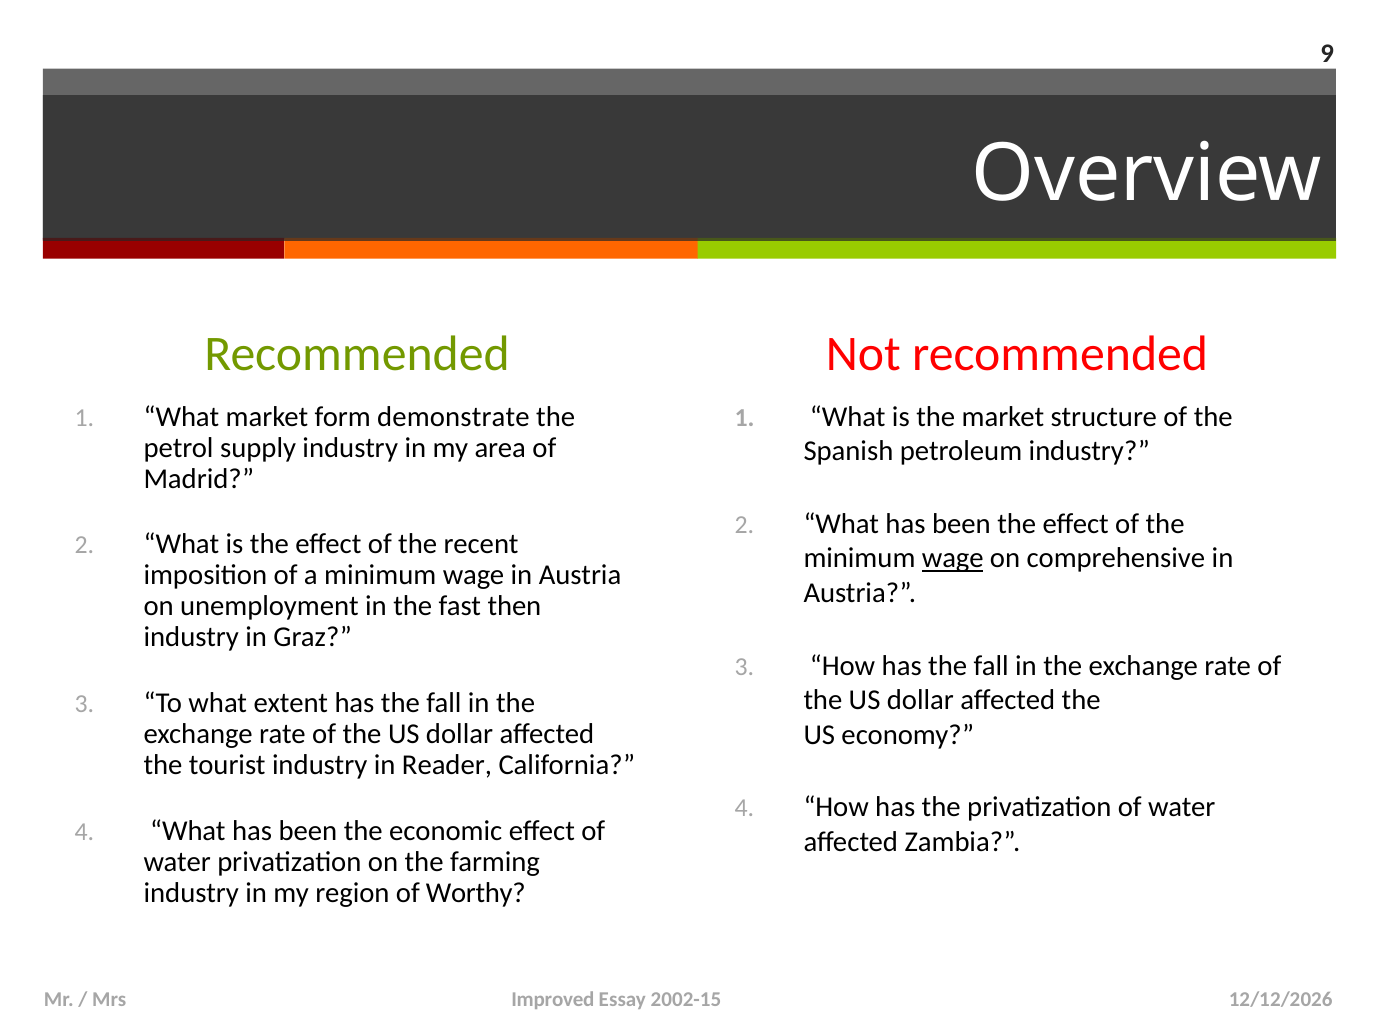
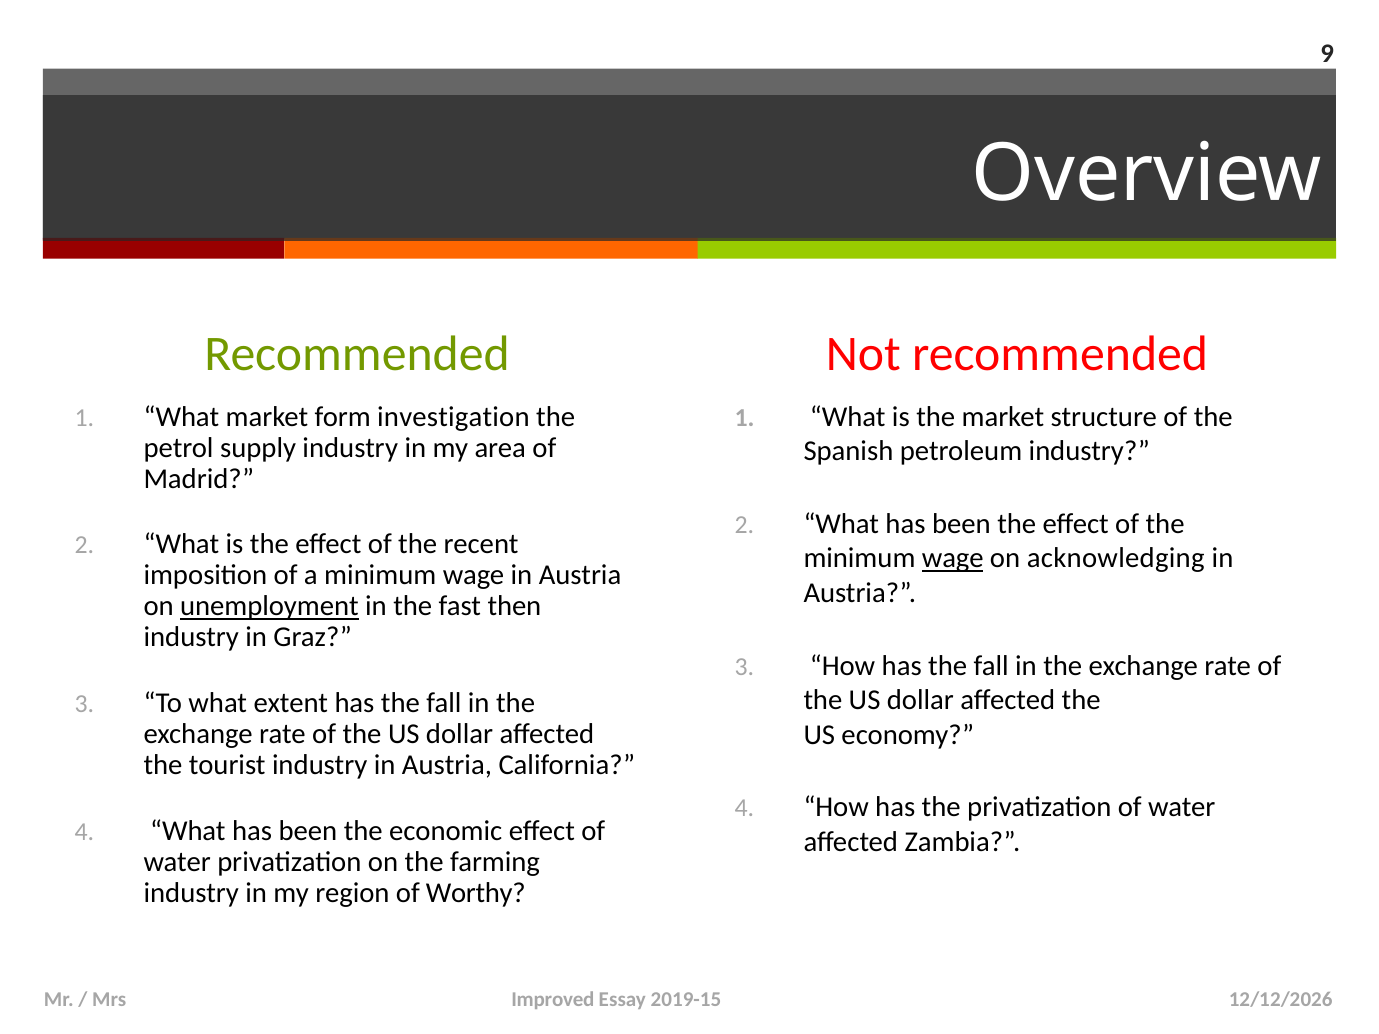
demonstrate: demonstrate -> investigation
comprehensive: comprehensive -> acknowledging
unemployment underline: none -> present
industry in Reader: Reader -> Austria
2002-15: 2002-15 -> 2019-15
